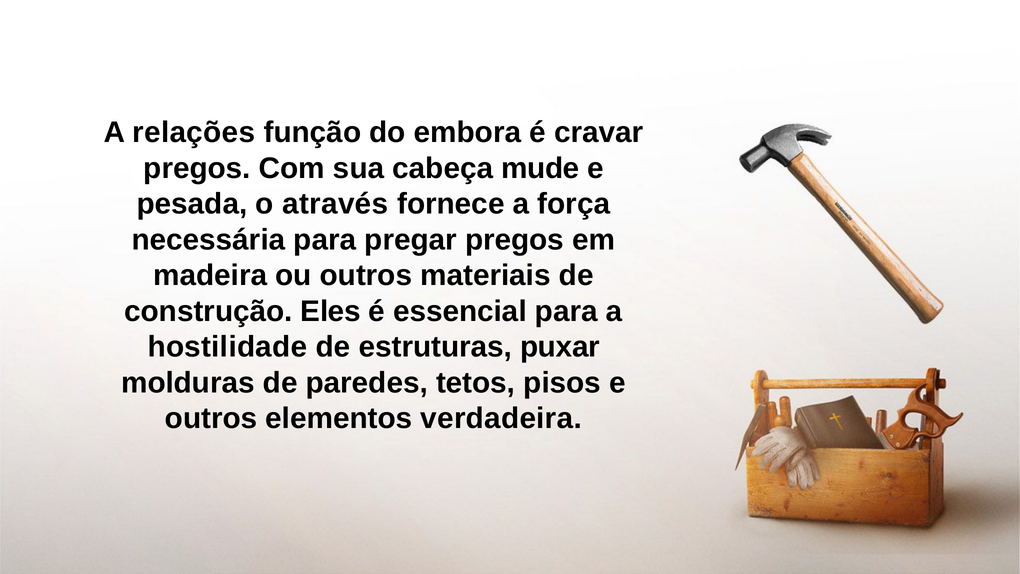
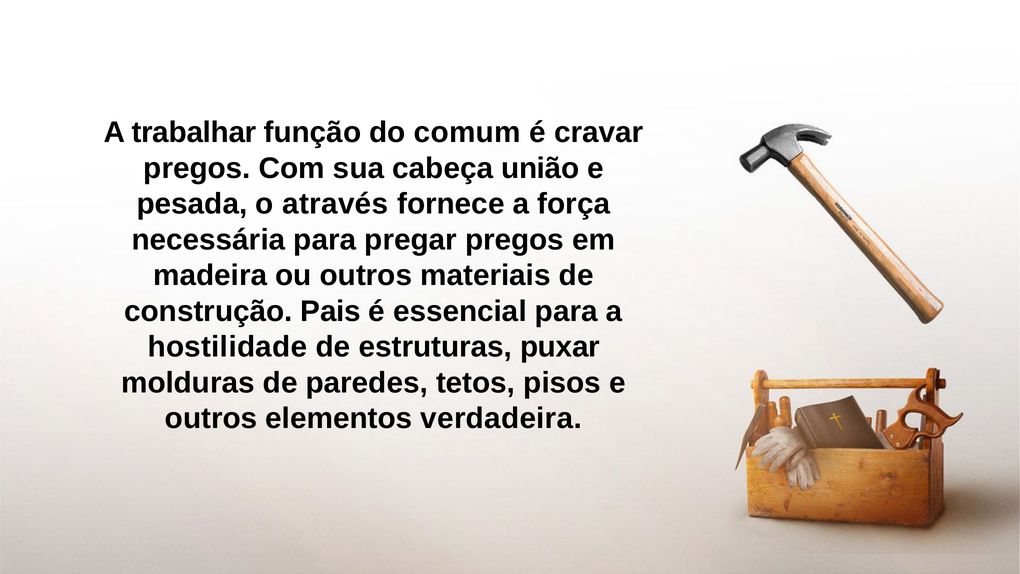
relações: relações -> trabalhar
embora: embora -> comum
mude: mude -> união
Eles: Eles -> Pais
